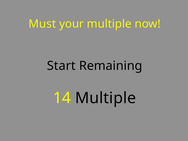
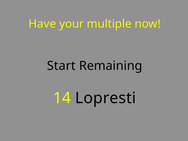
Must: Must -> Have
14 Multiple: Multiple -> Lopresti
